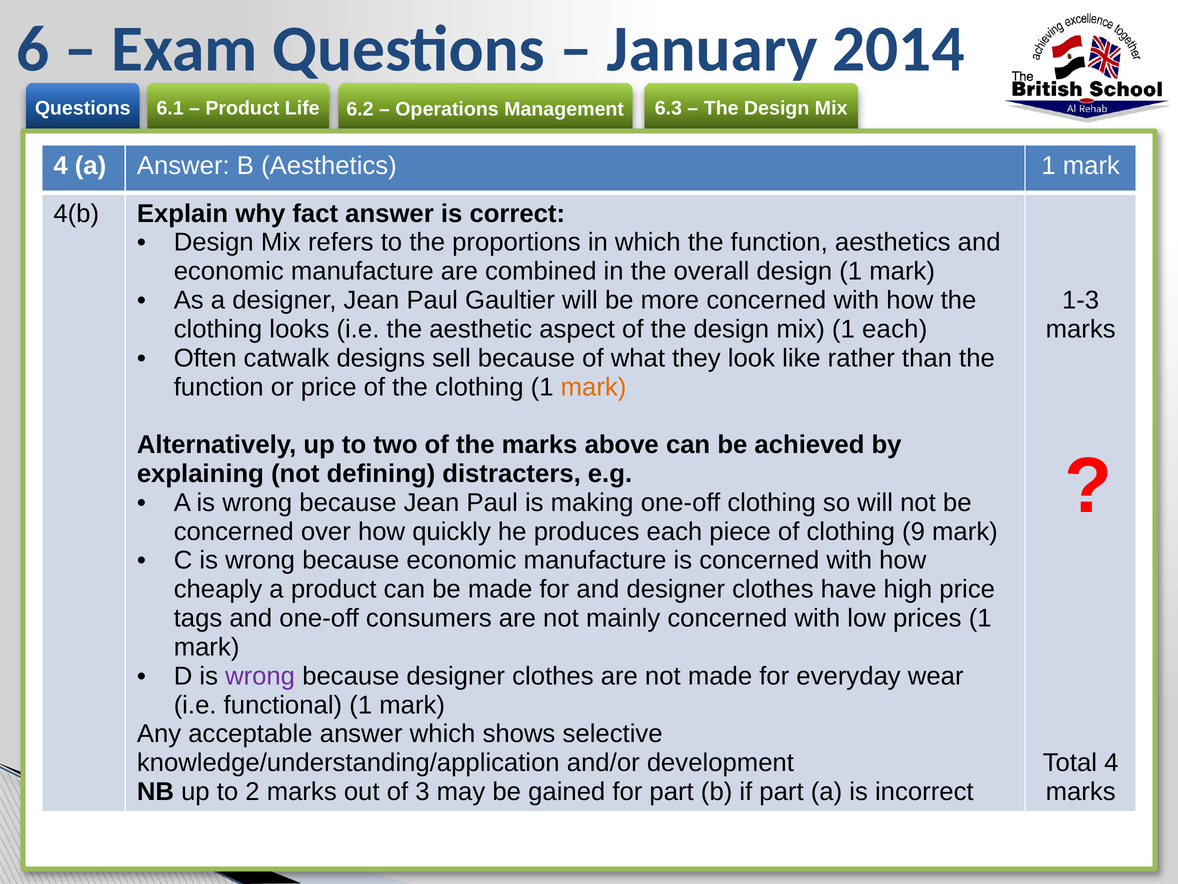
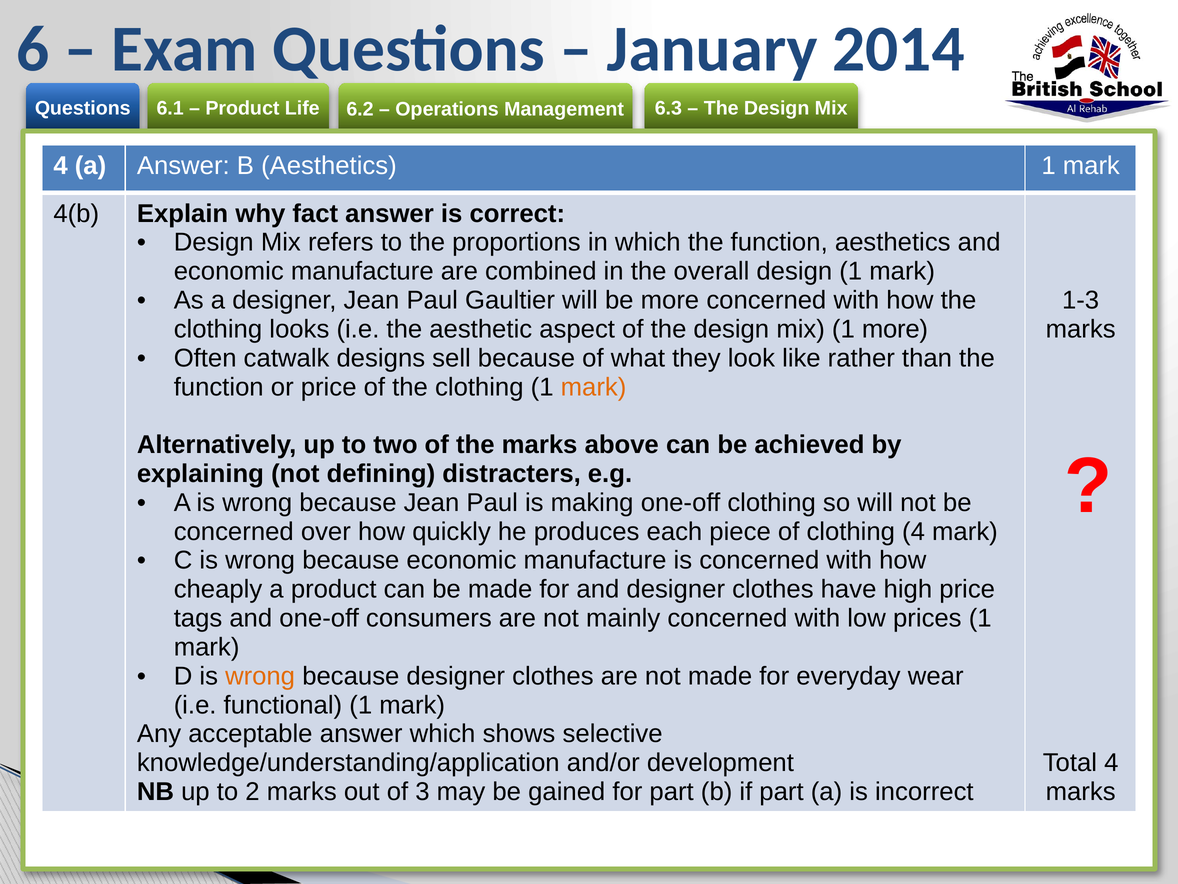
1 each: each -> more
clothing 9: 9 -> 4
wrong at (260, 676) colour: purple -> orange
